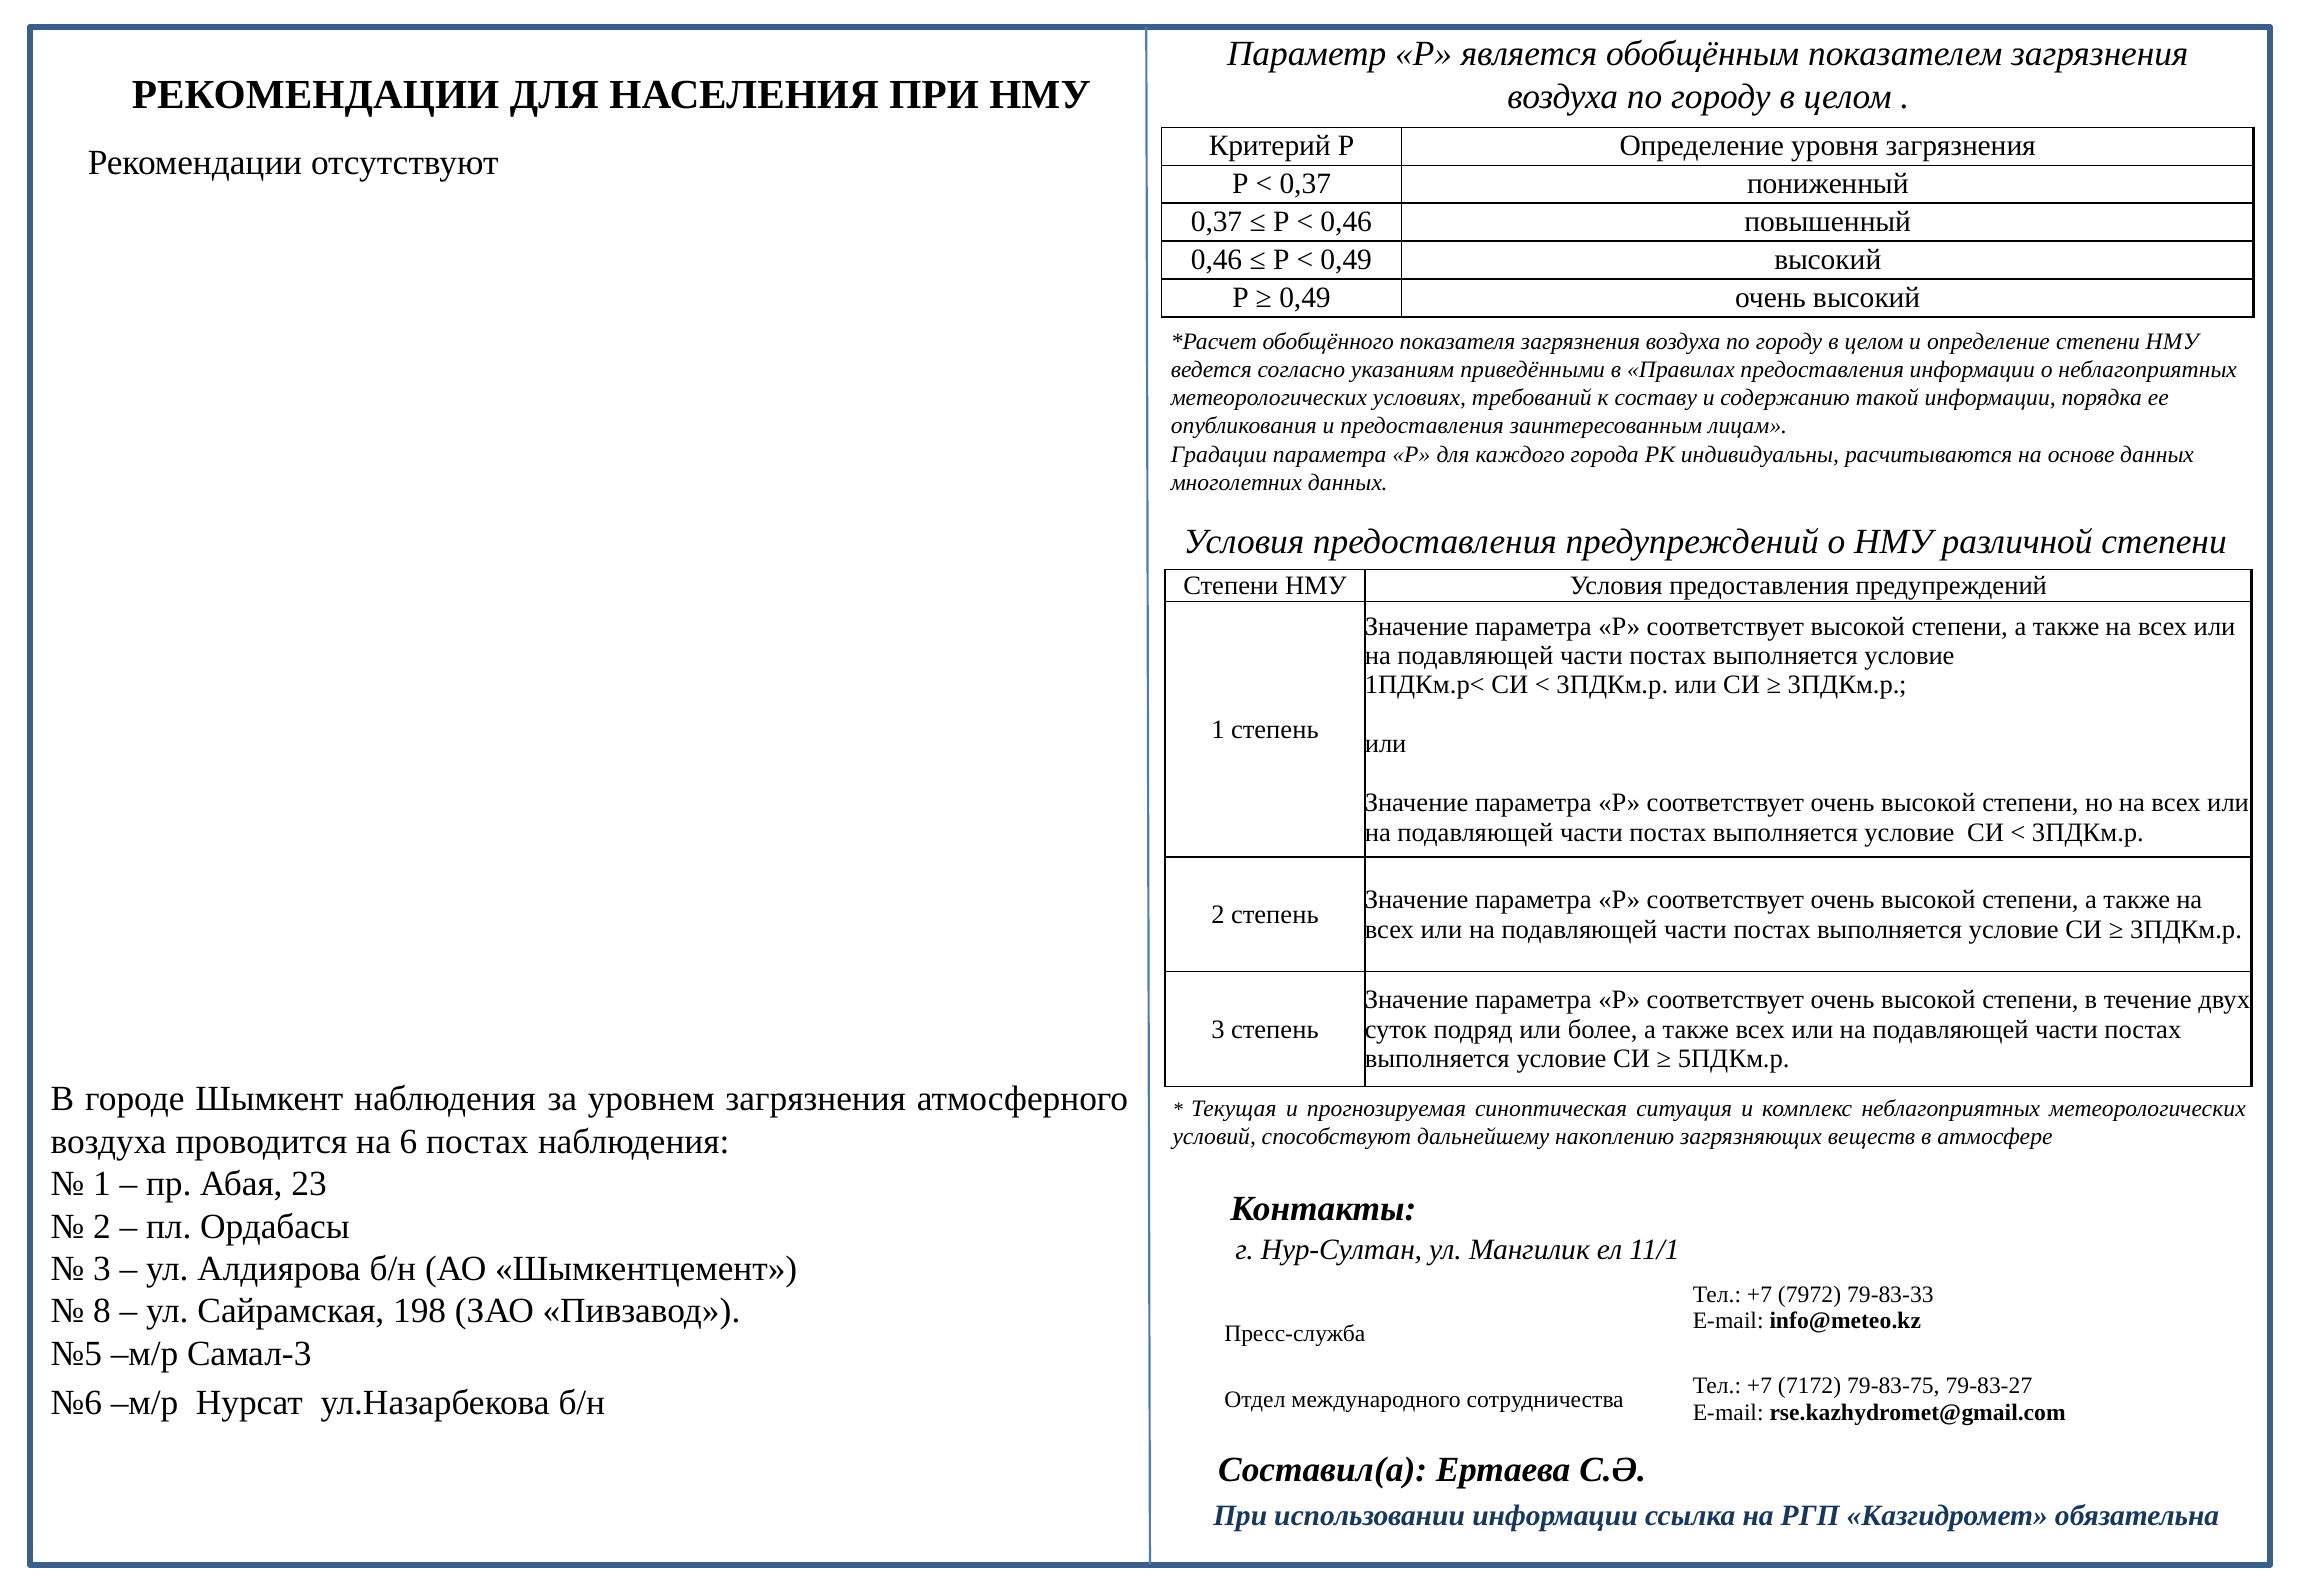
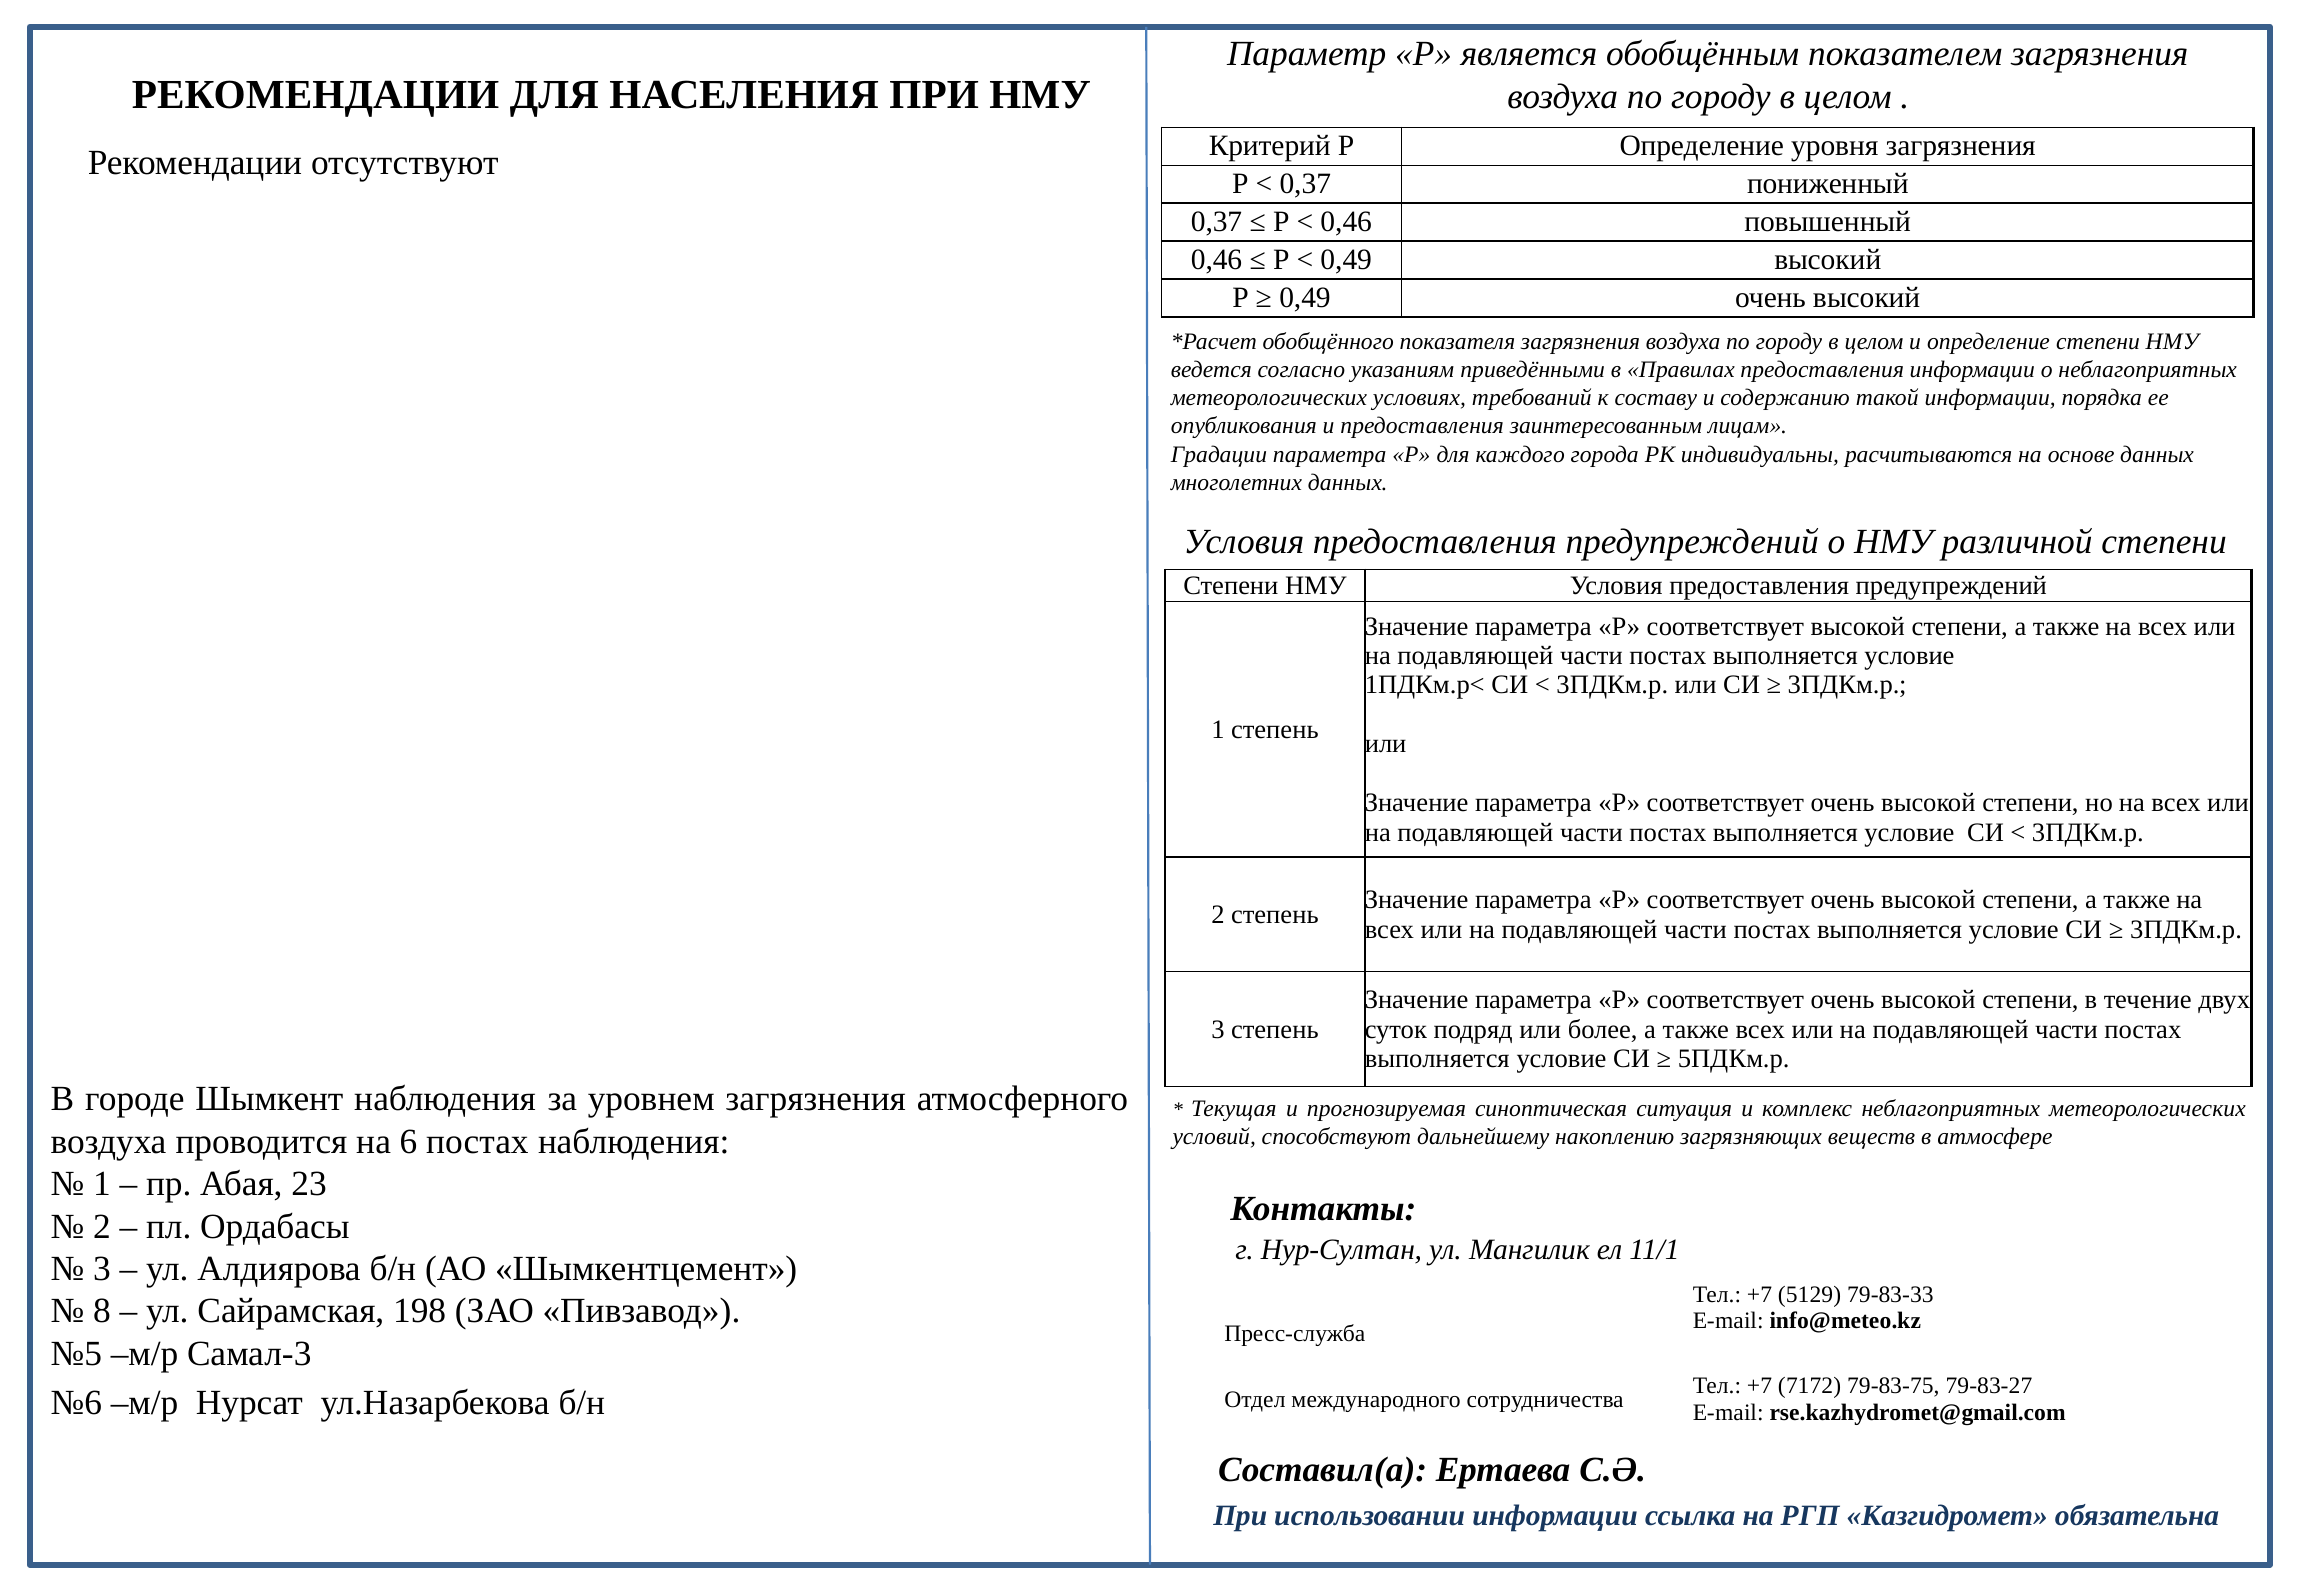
7972: 7972 -> 5129
